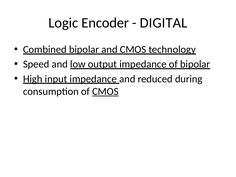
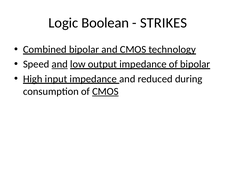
Encoder: Encoder -> Boolean
DIGITAL: DIGITAL -> STRIKES
and at (60, 64) underline: none -> present
